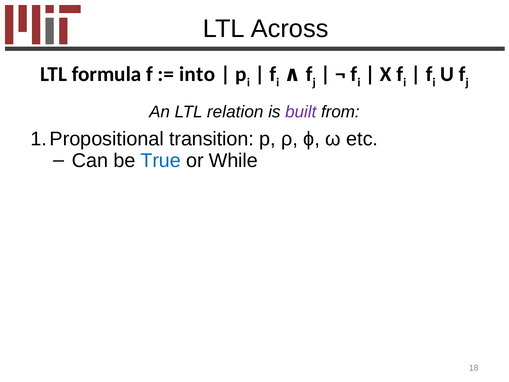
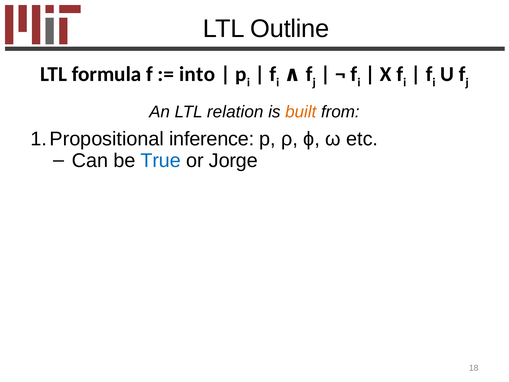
Across: Across -> Outline
built colour: purple -> orange
transition: transition -> inference
While: While -> Jorge
